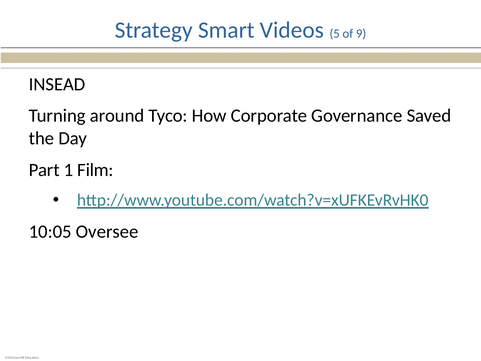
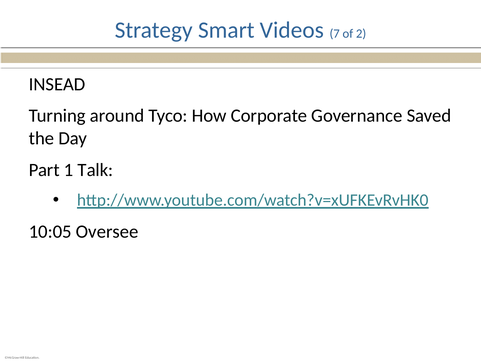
5: 5 -> 7
9: 9 -> 2
Film: Film -> Talk
